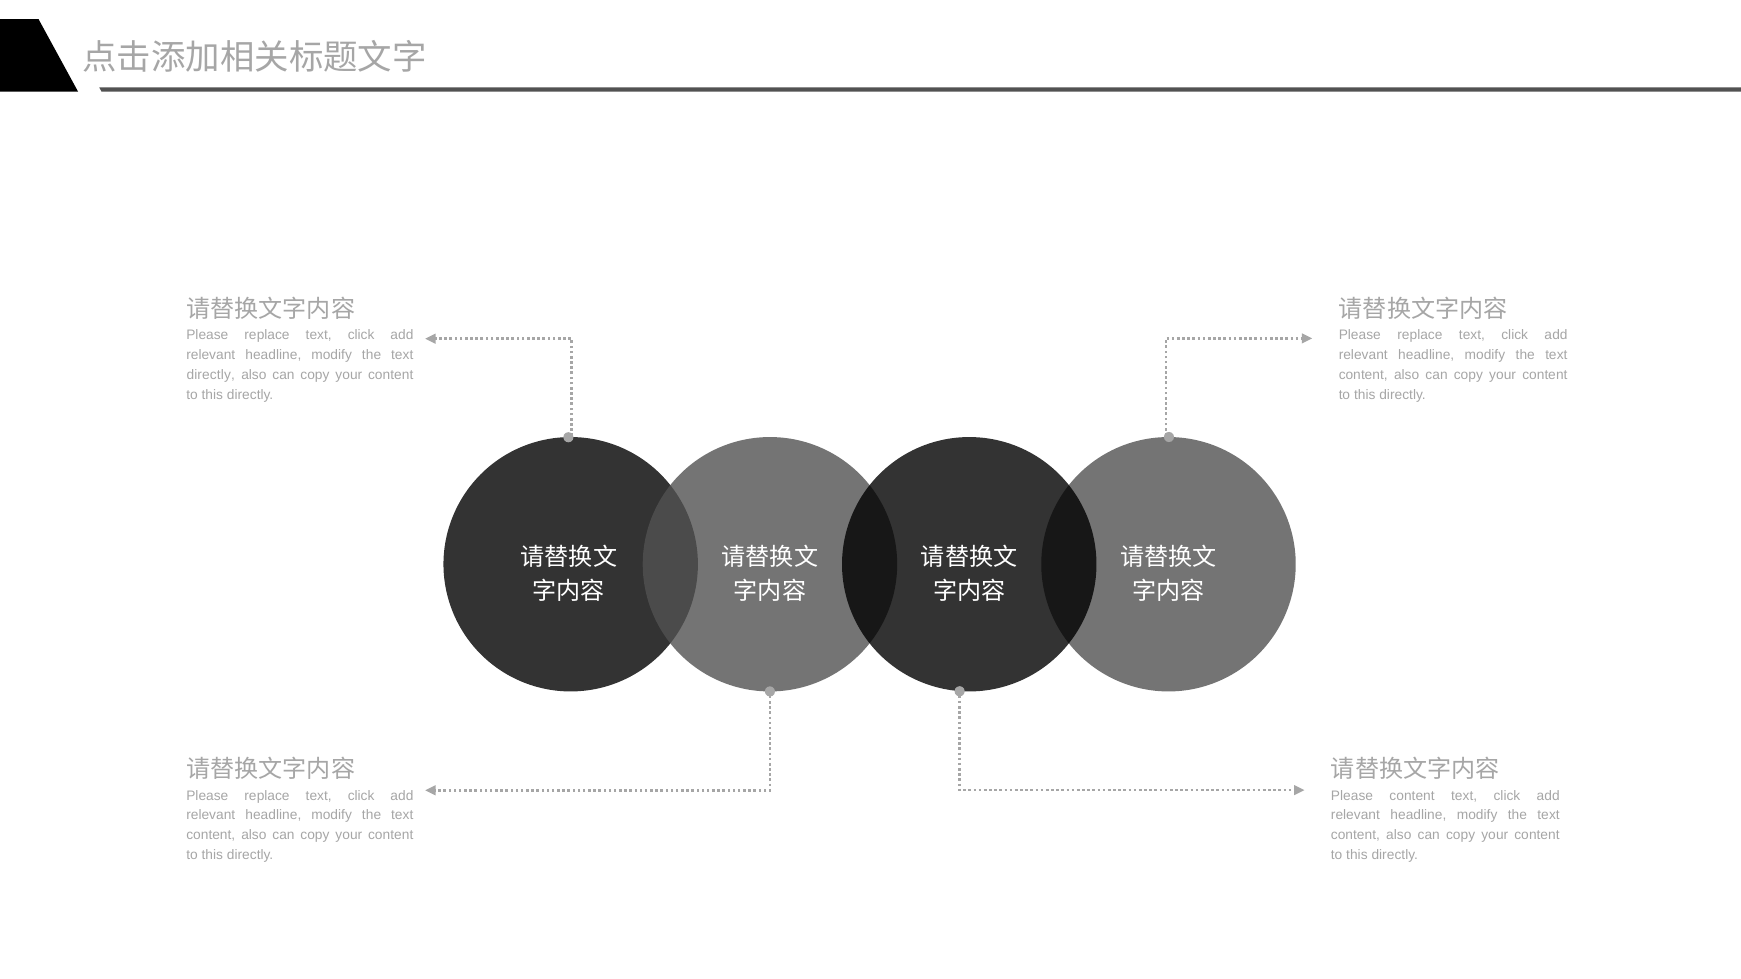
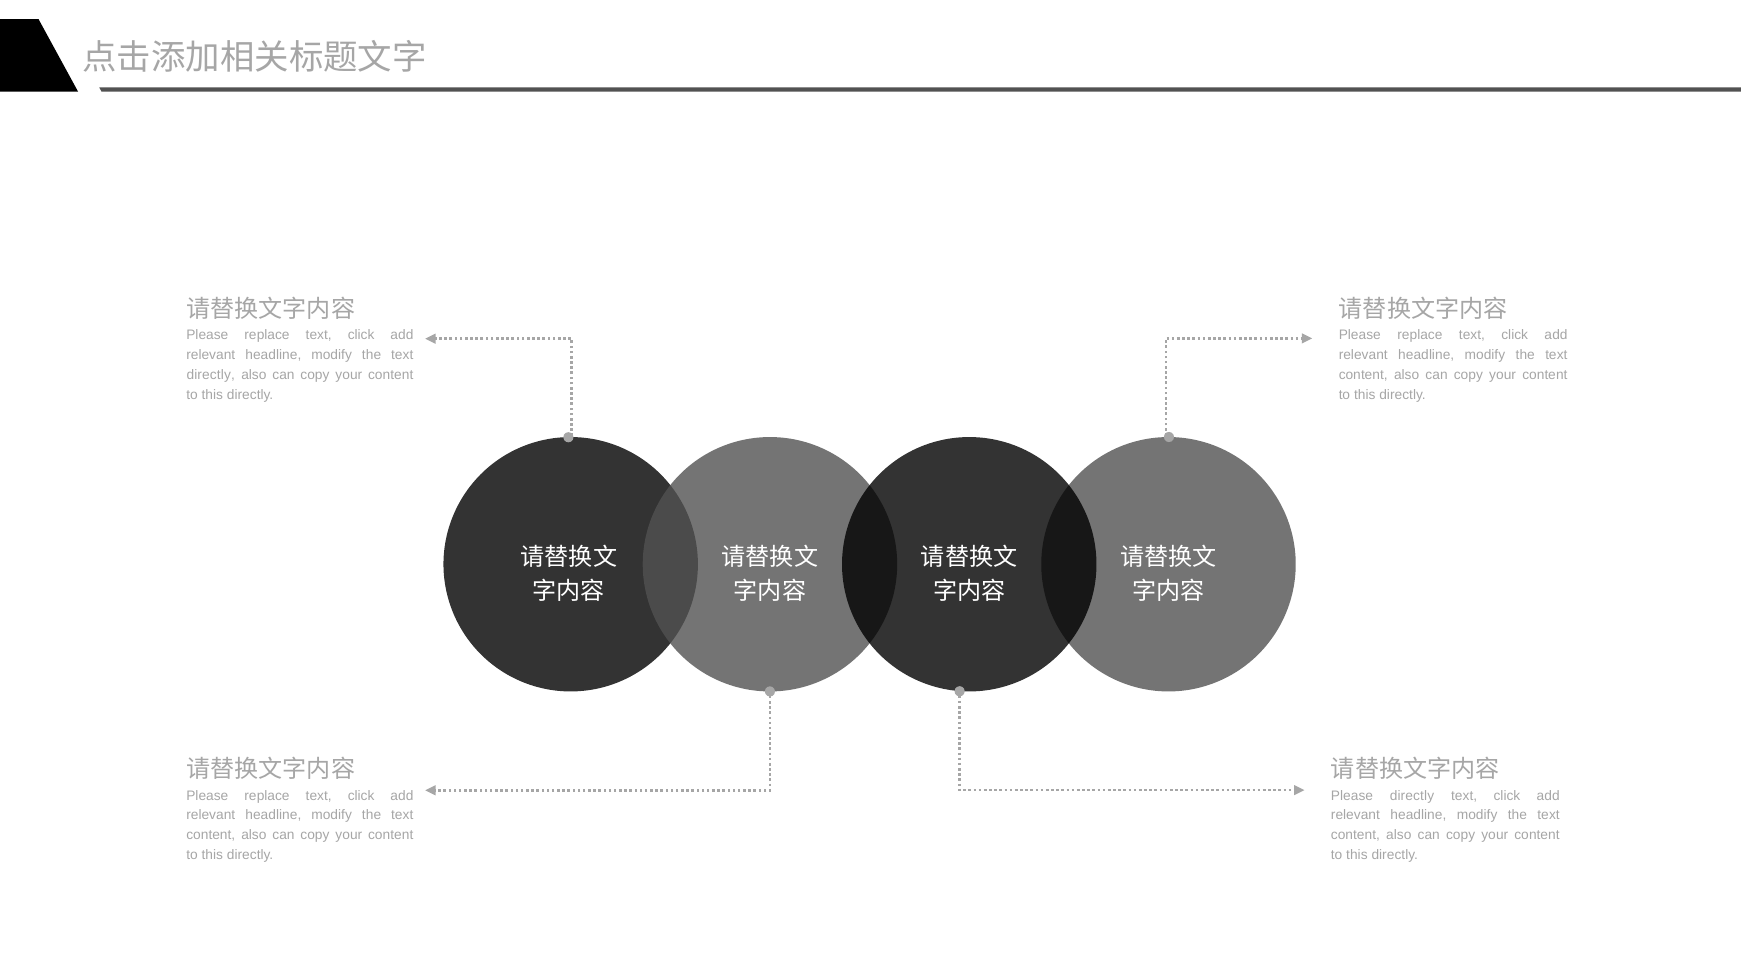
Please content: content -> directly
